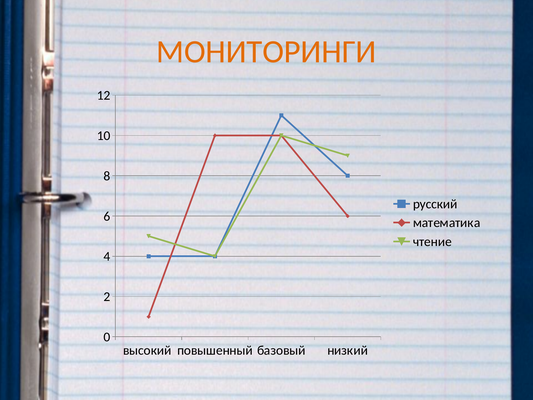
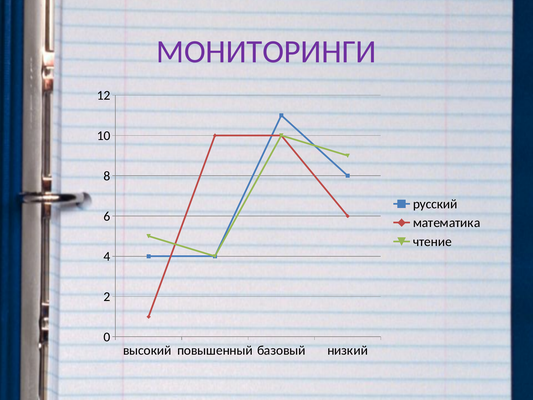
МОНИТОРИНГИ colour: orange -> purple
